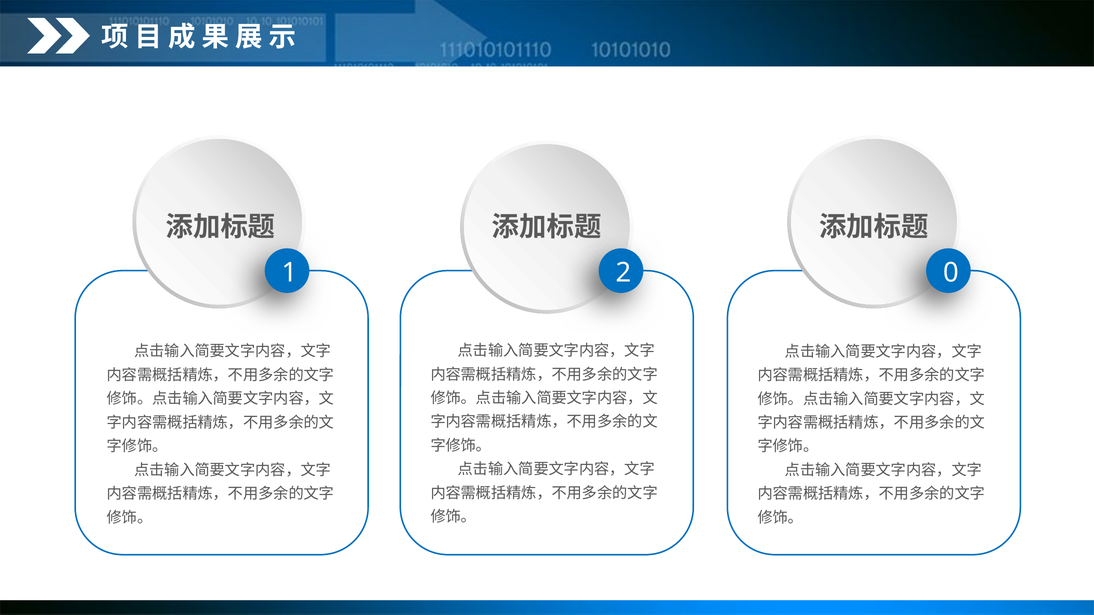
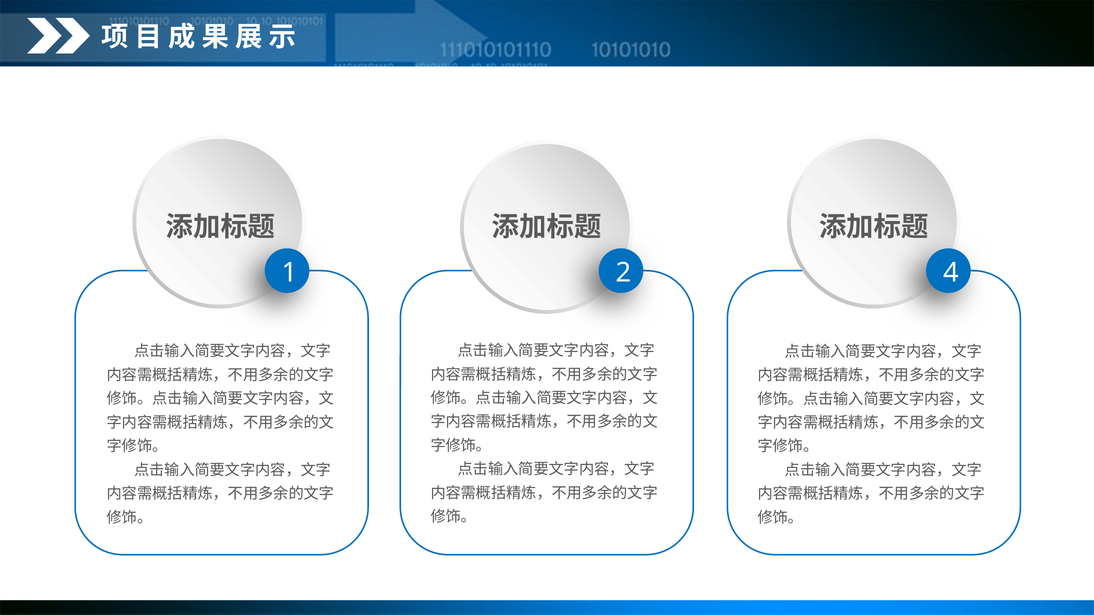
0: 0 -> 4
